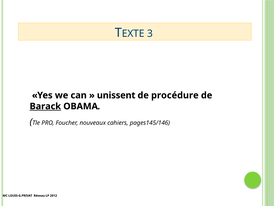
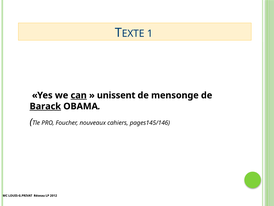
3: 3 -> 1
can underline: none -> present
procédure: procédure -> mensonge
